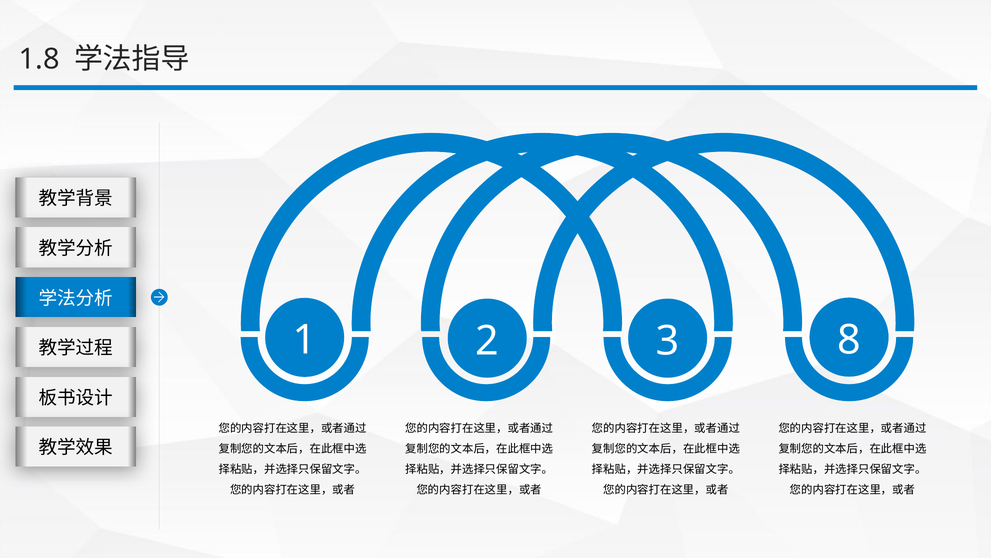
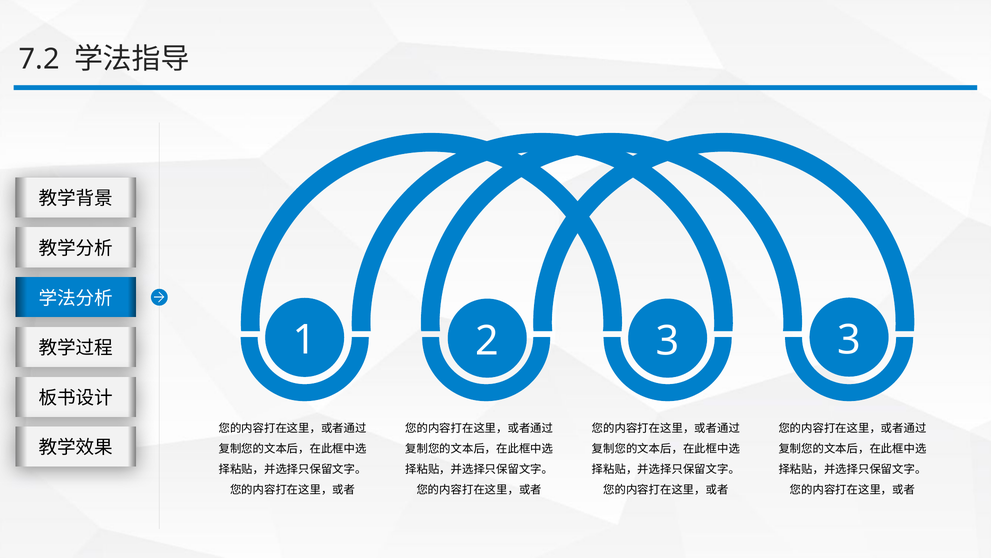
1.8: 1.8 -> 7.2
3 8: 8 -> 3
